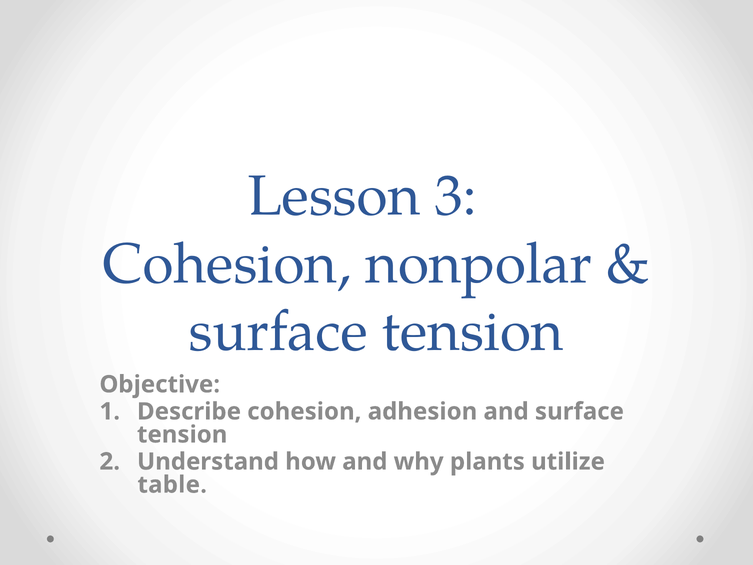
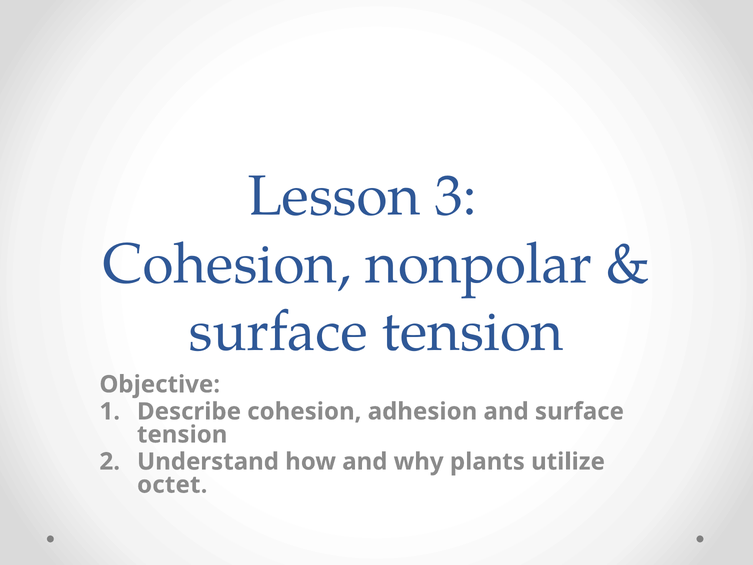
table: table -> octet
